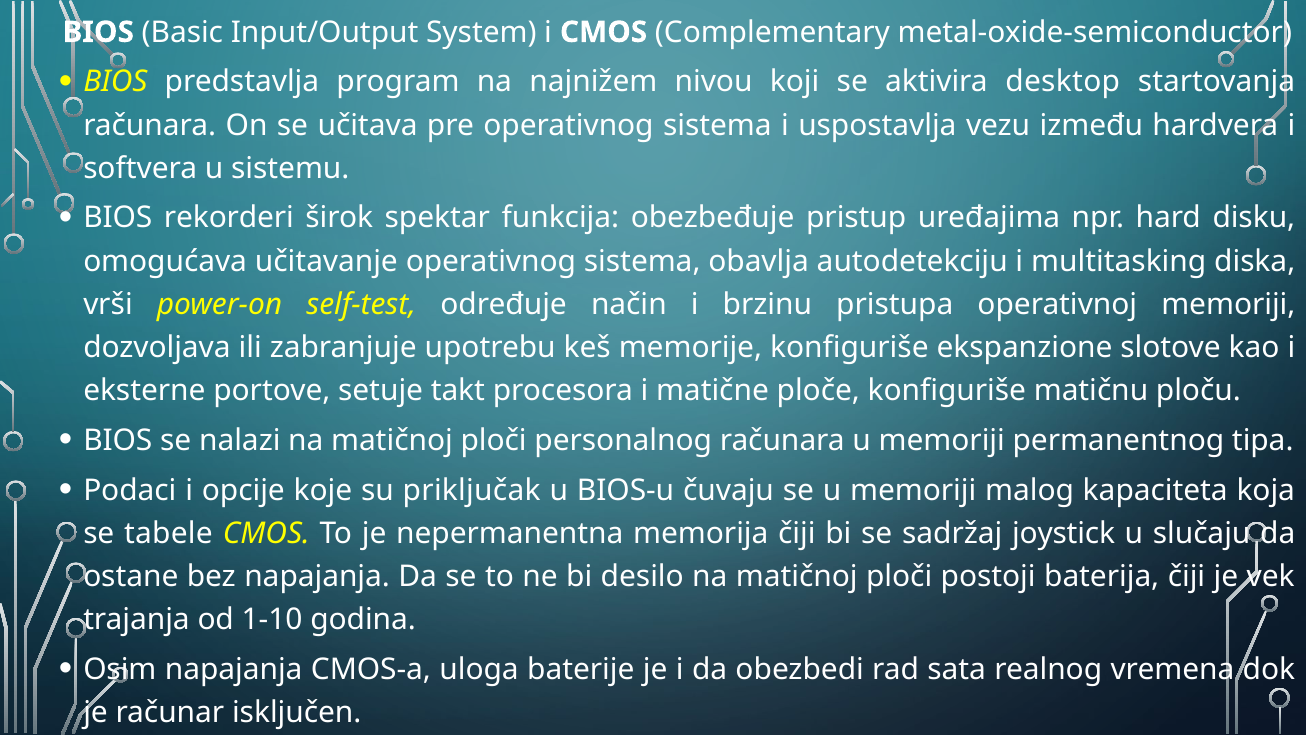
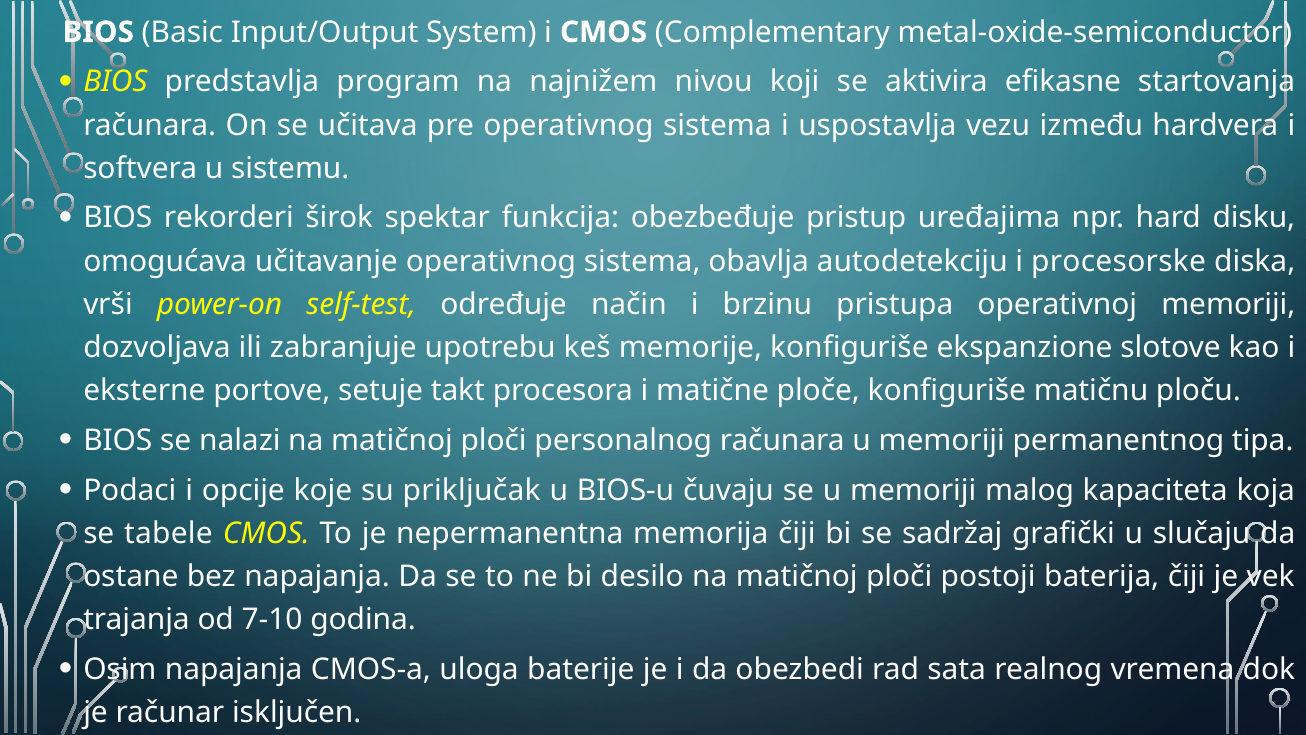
desktop: desktop -> efikasne
multitasking: multitasking -> procesorske
joystick: joystick -> grafički
1-10: 1-10 -> 7-10
